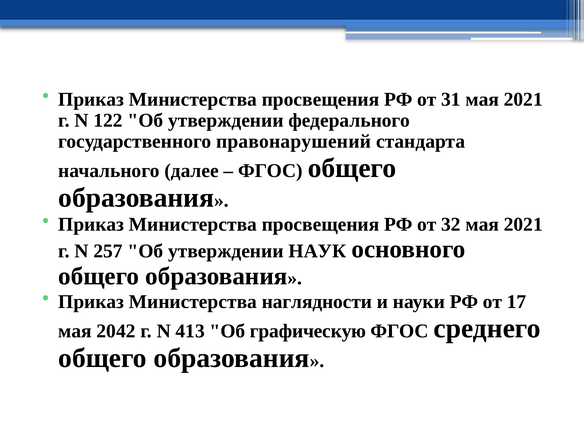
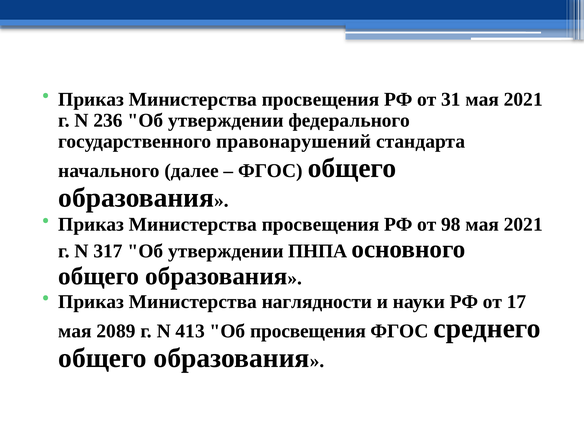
122: 122 -> 236
32: 32 -> 98
257: 257 -> 317
НАУК: НАУК -> ПНПА
2042: 2042 -> 2089
Об графическую: графическую -> просвещения
